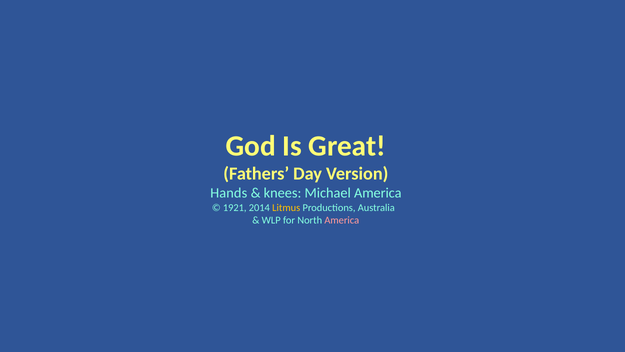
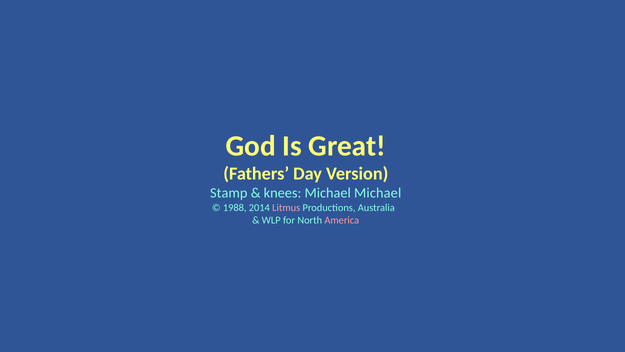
Hands: Hands -> Stamp
Michael America: America -> Michael
1921: 1921 -> 1988
Litmus colour: yellow -> pink
